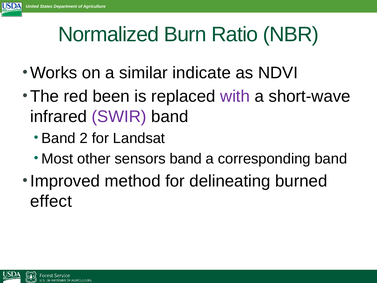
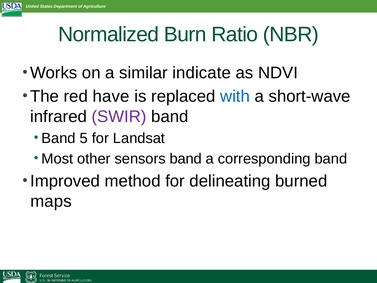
been: been -> have
with colour: purple -> blue
2: 2 -> 5
effect: effect -> maps
